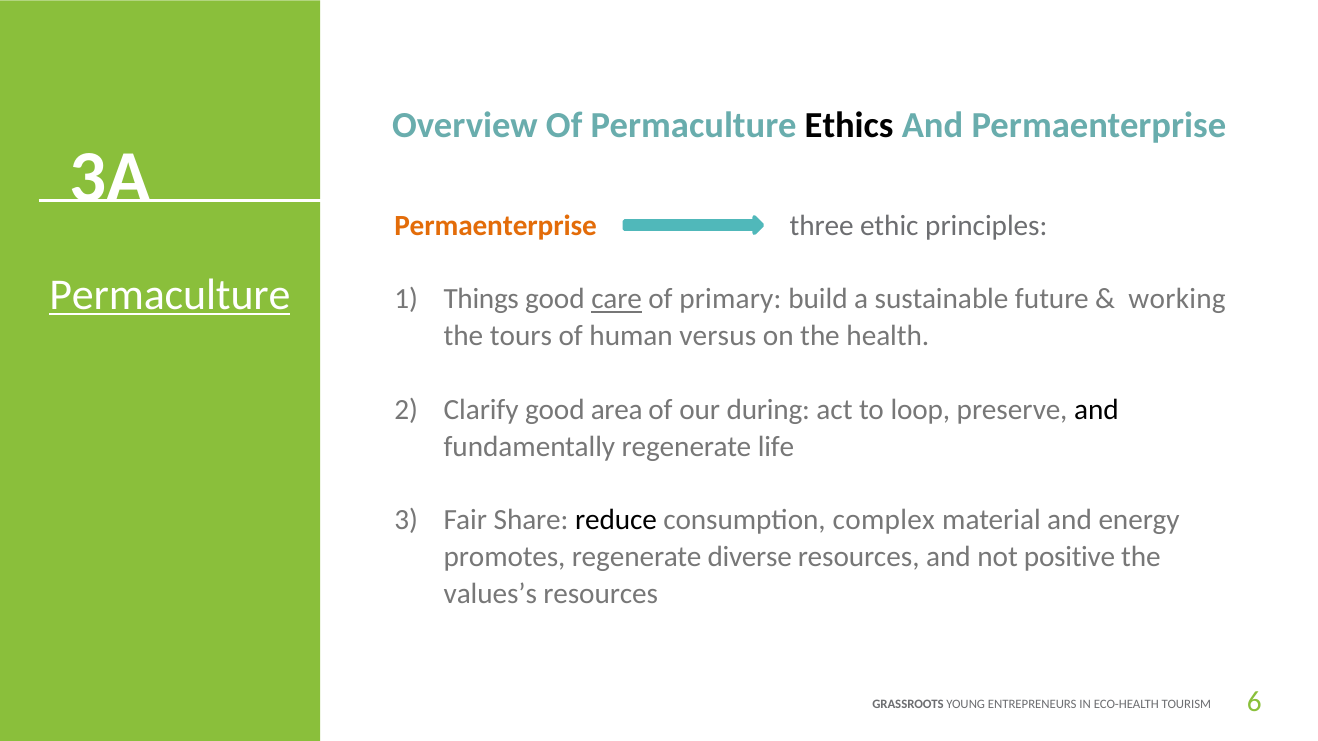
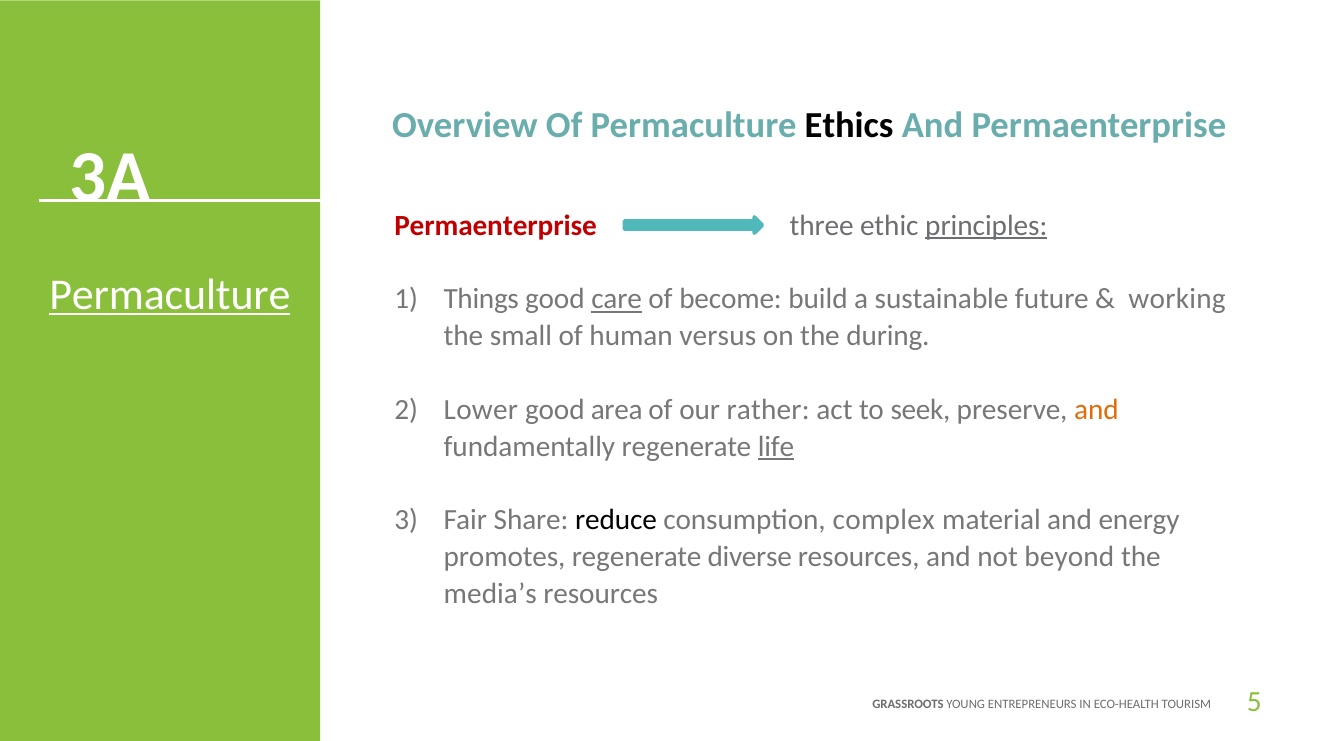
Permaenterprise at (496, 226) colour: orange -> red
principles underline: none -> present
primary: primary -> become
tours: tours -> small
health: health -> during
Clarify: Clarify -> Lower
during: during -> rather
loop: loop -> seek
and at (1096, 410) colour: black -> orange
life underline: none -> present
positive: positive -> beyond
values’s: values’s -> media’s
6: 6 -> 5
